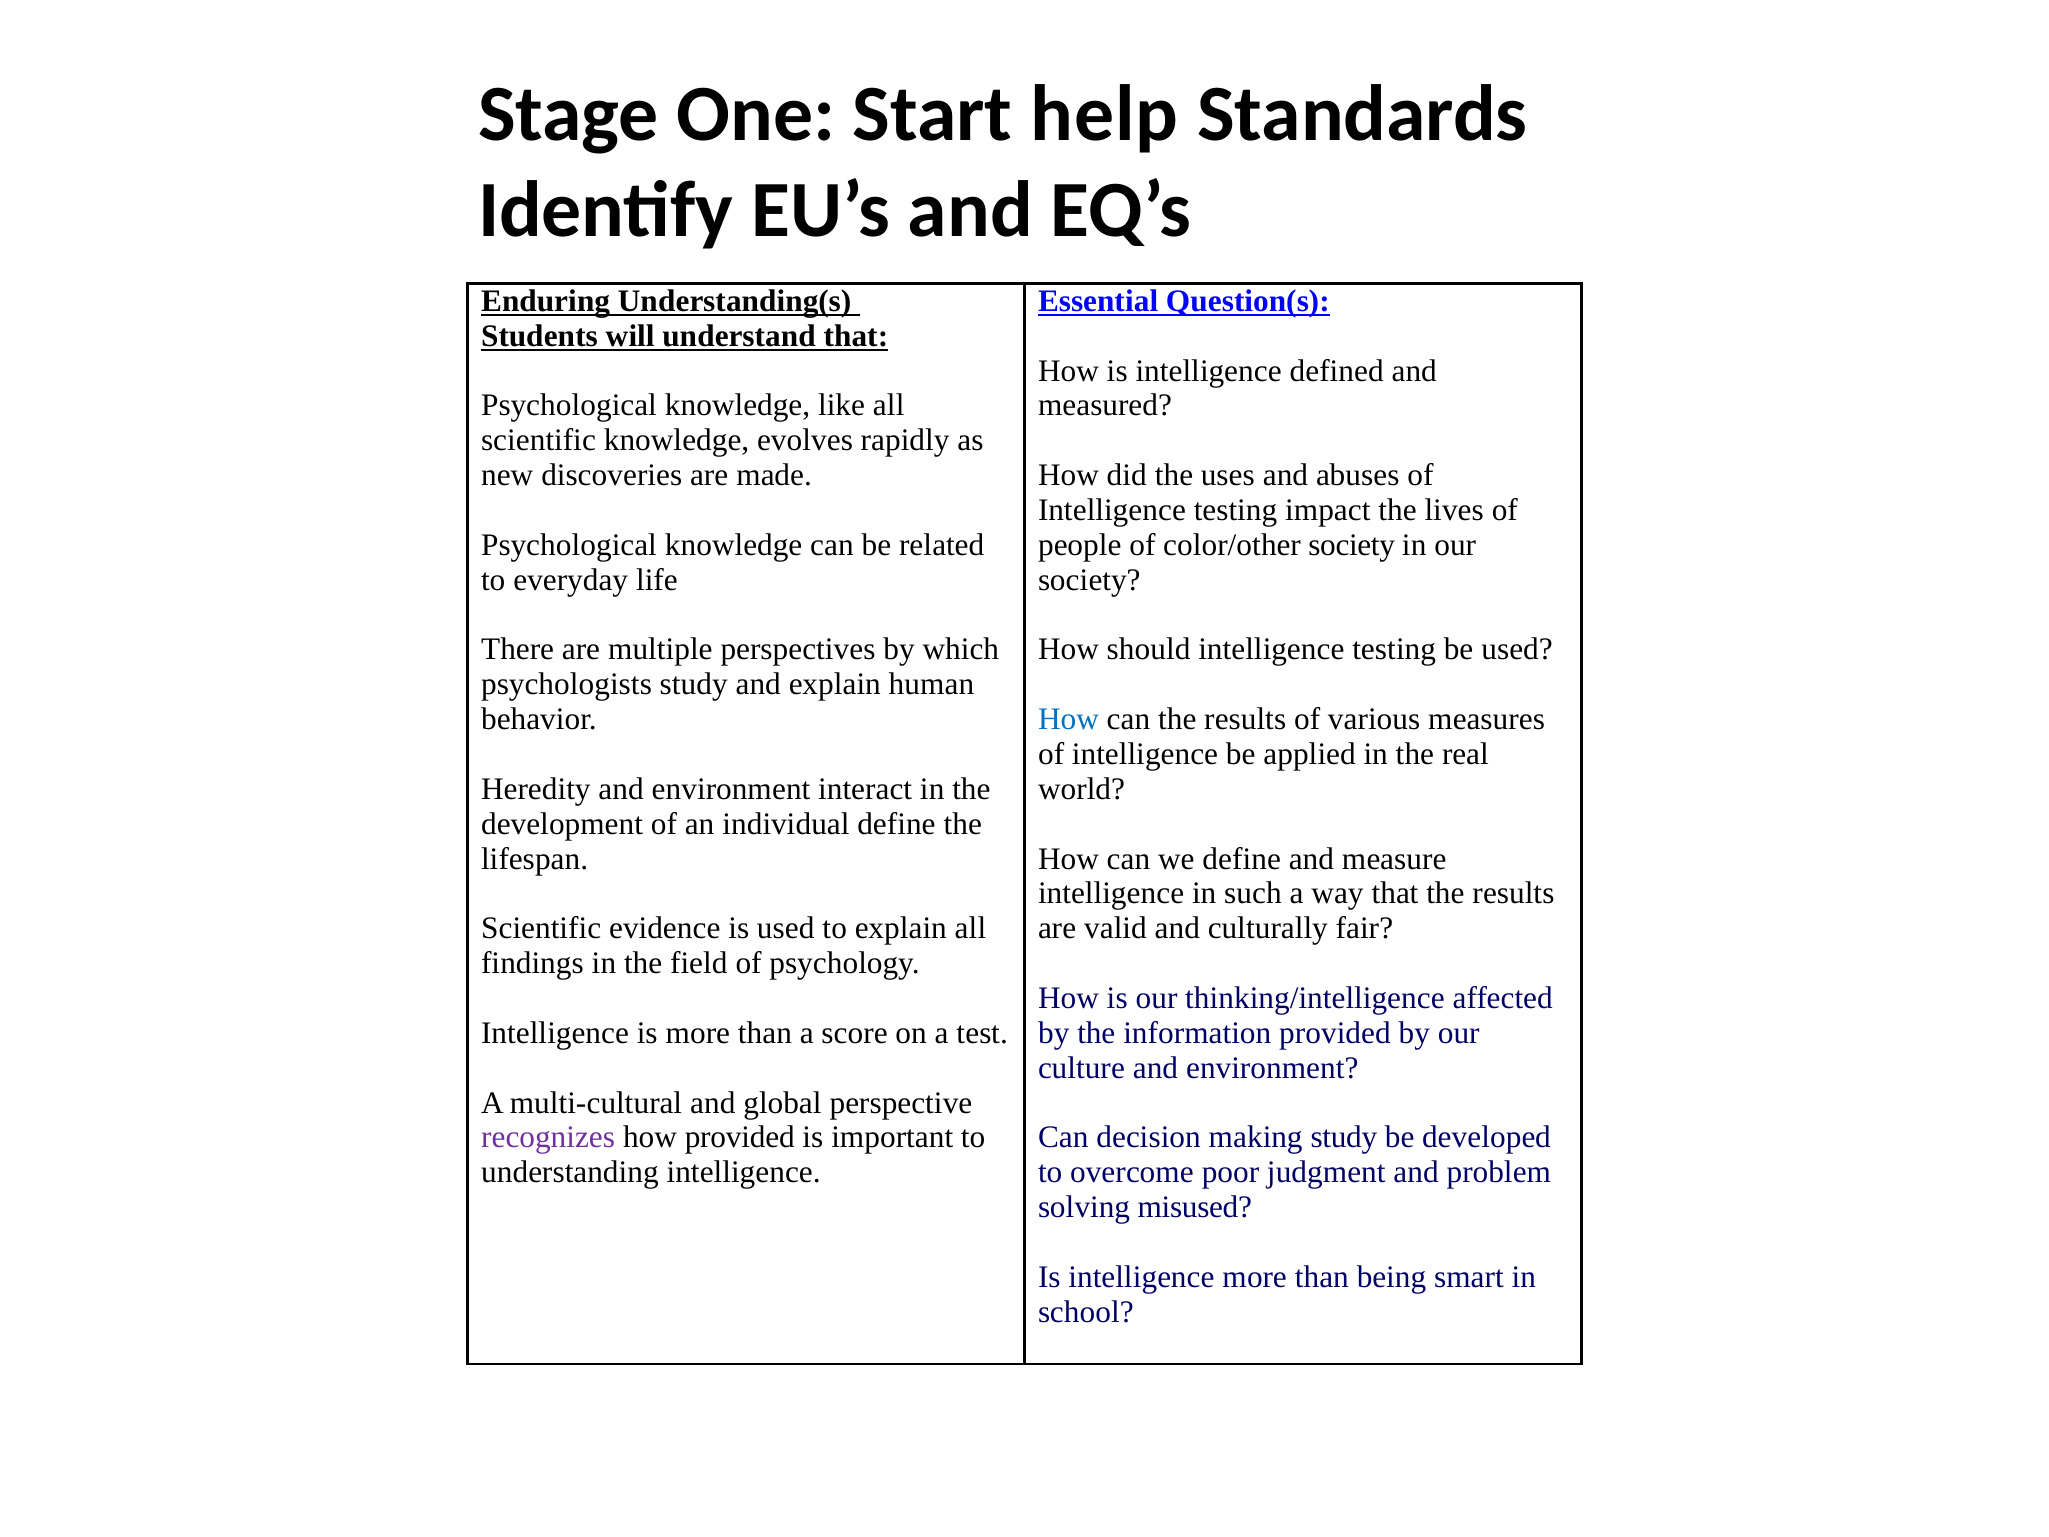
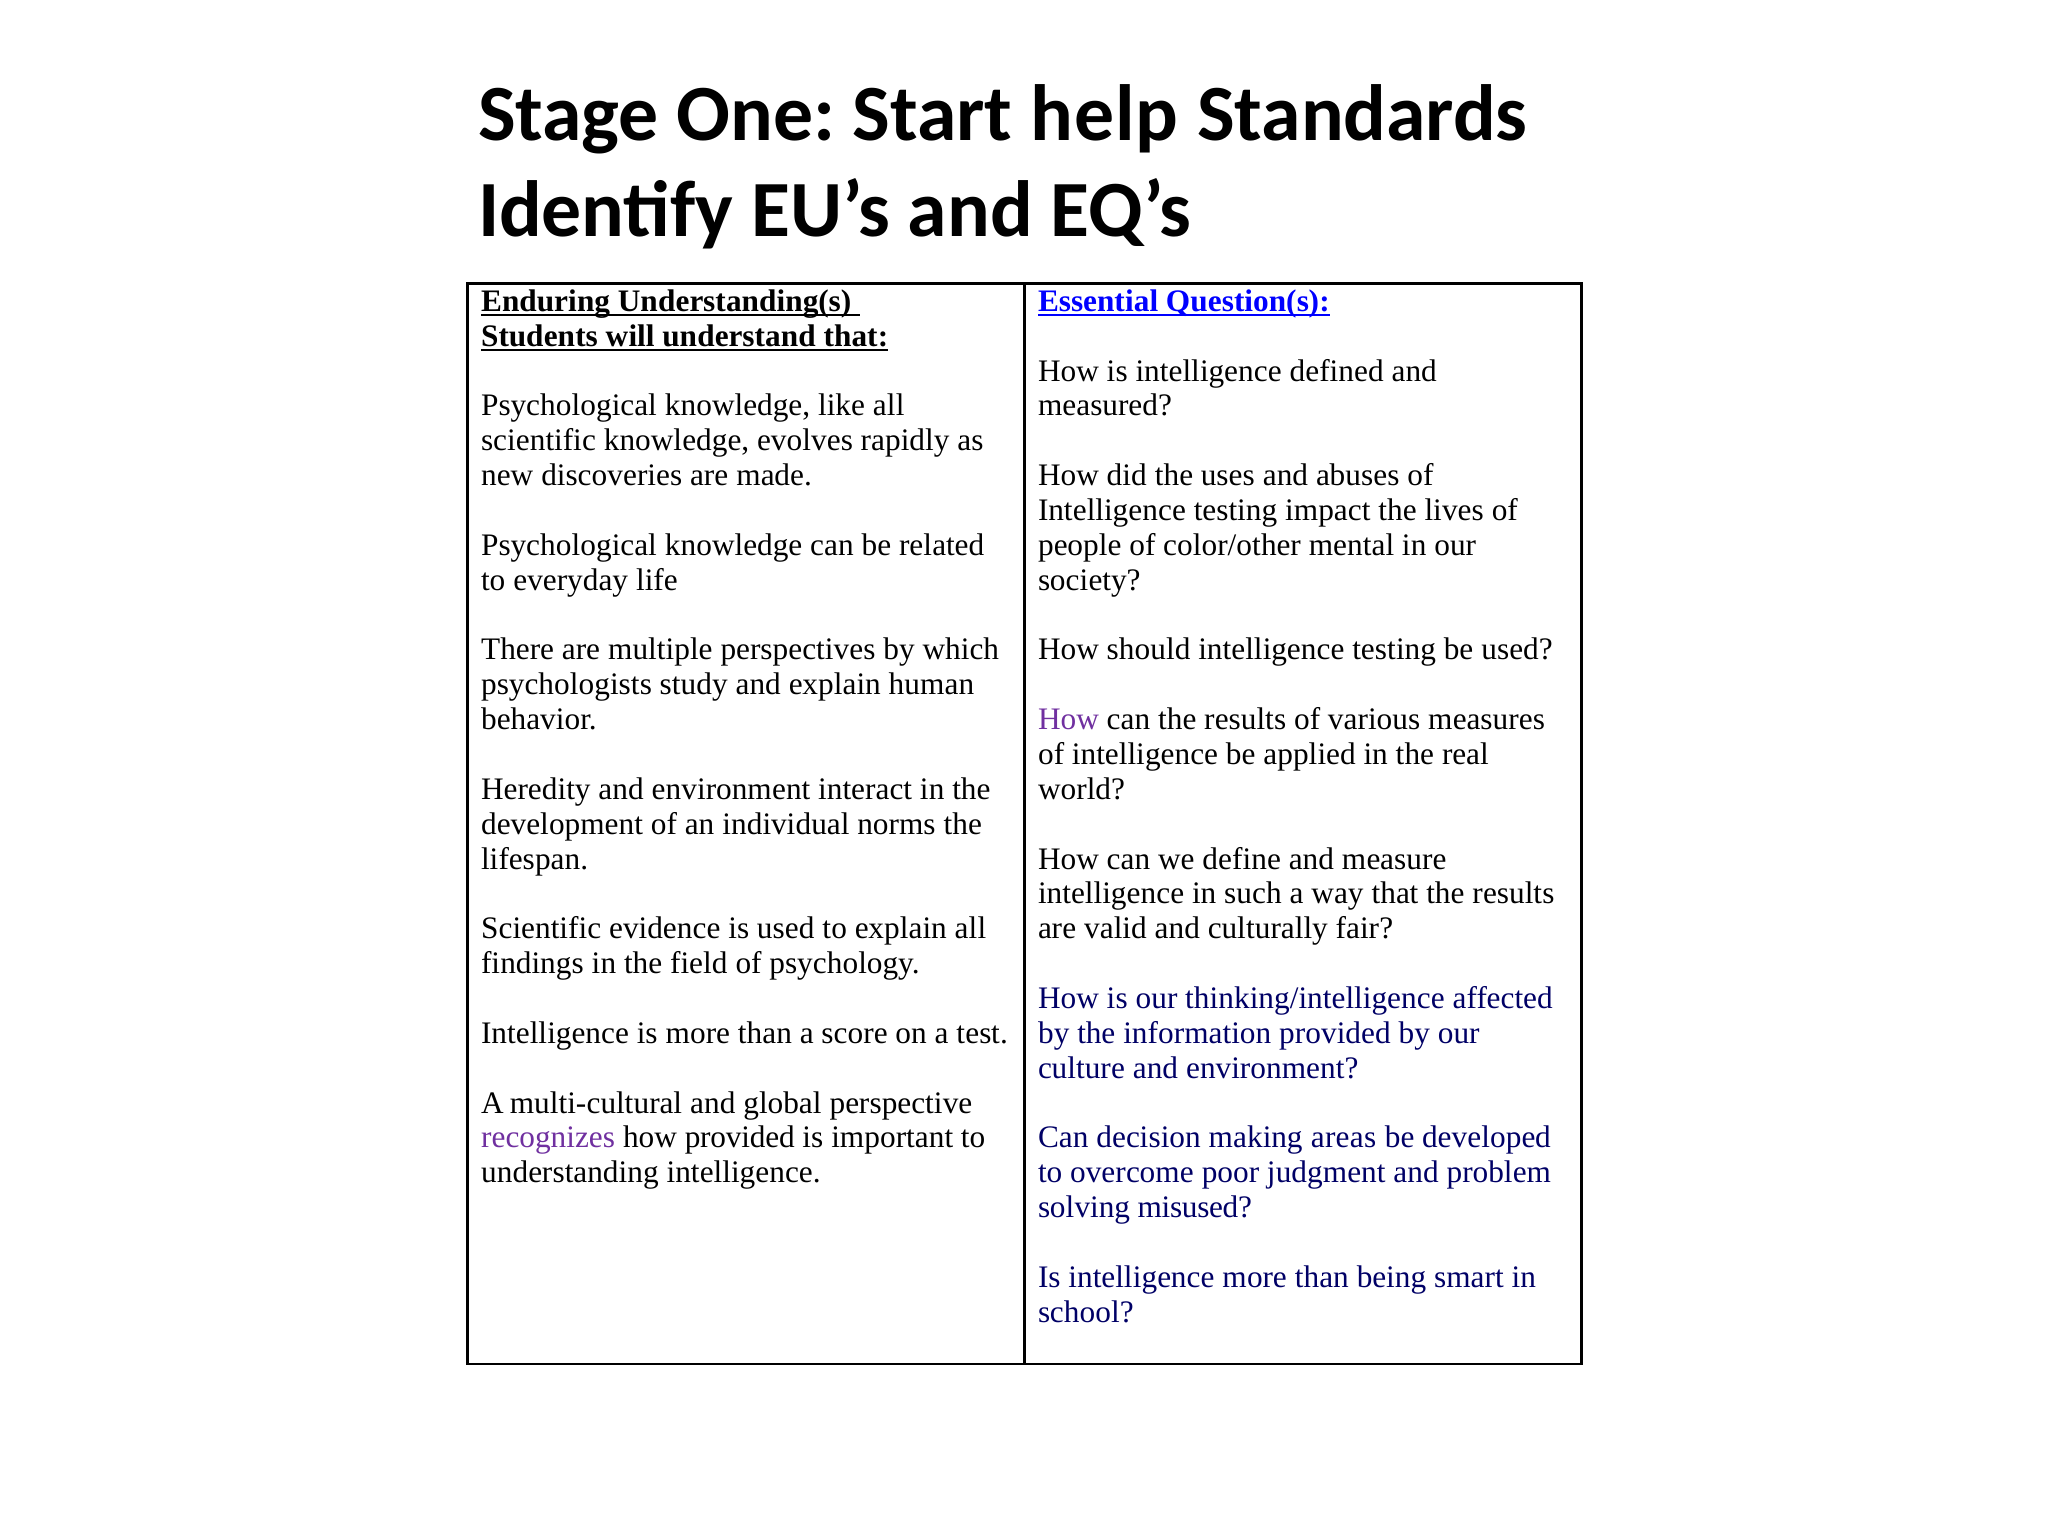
color/other society: society -> mental
How at (1068, 719) colour: blue -> purple
individual define: define -> norms
making study: study -> areas
